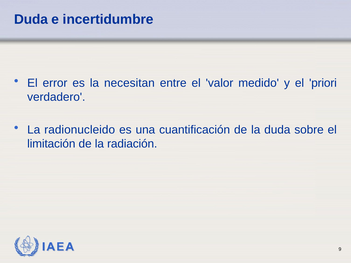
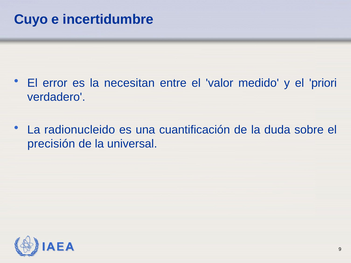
Duda at (31, 19): Duda -> Cuyo
limitación: limitación -> precisión
radiación: radiación -> universal
